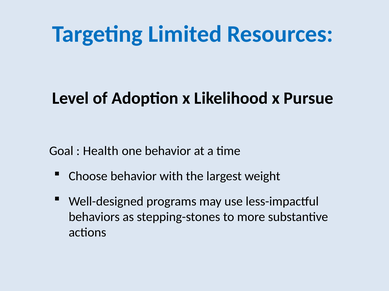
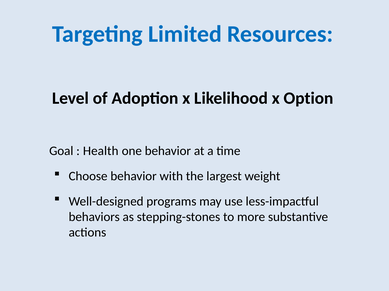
Pursue: Pursue -> Option
